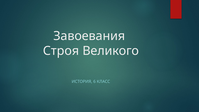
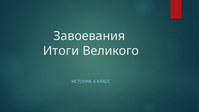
Строя: Строя -> Итоги
